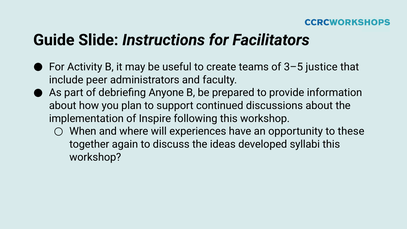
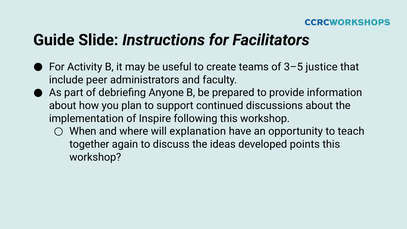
experiences: experiences -> explanation
these: these -> teach
syllabi: syllabi -> points
